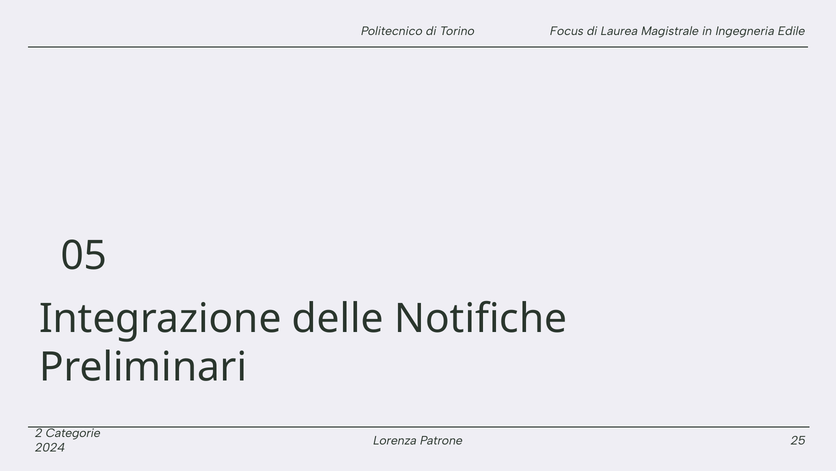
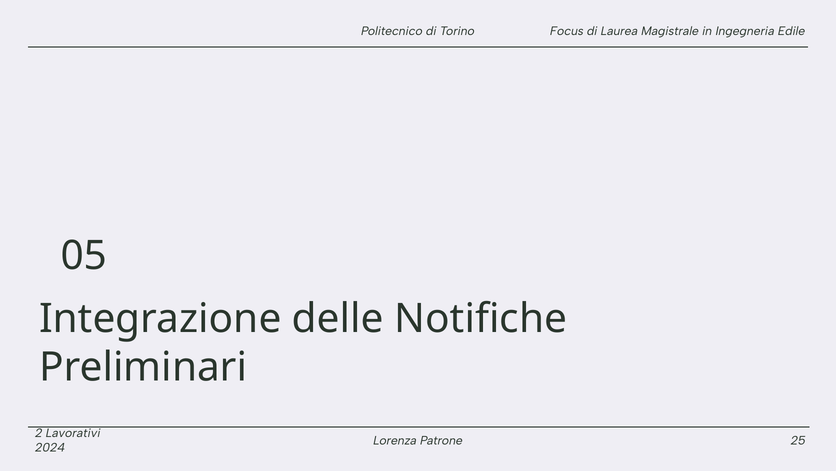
Categorie: Categorie -> Lavorativi
